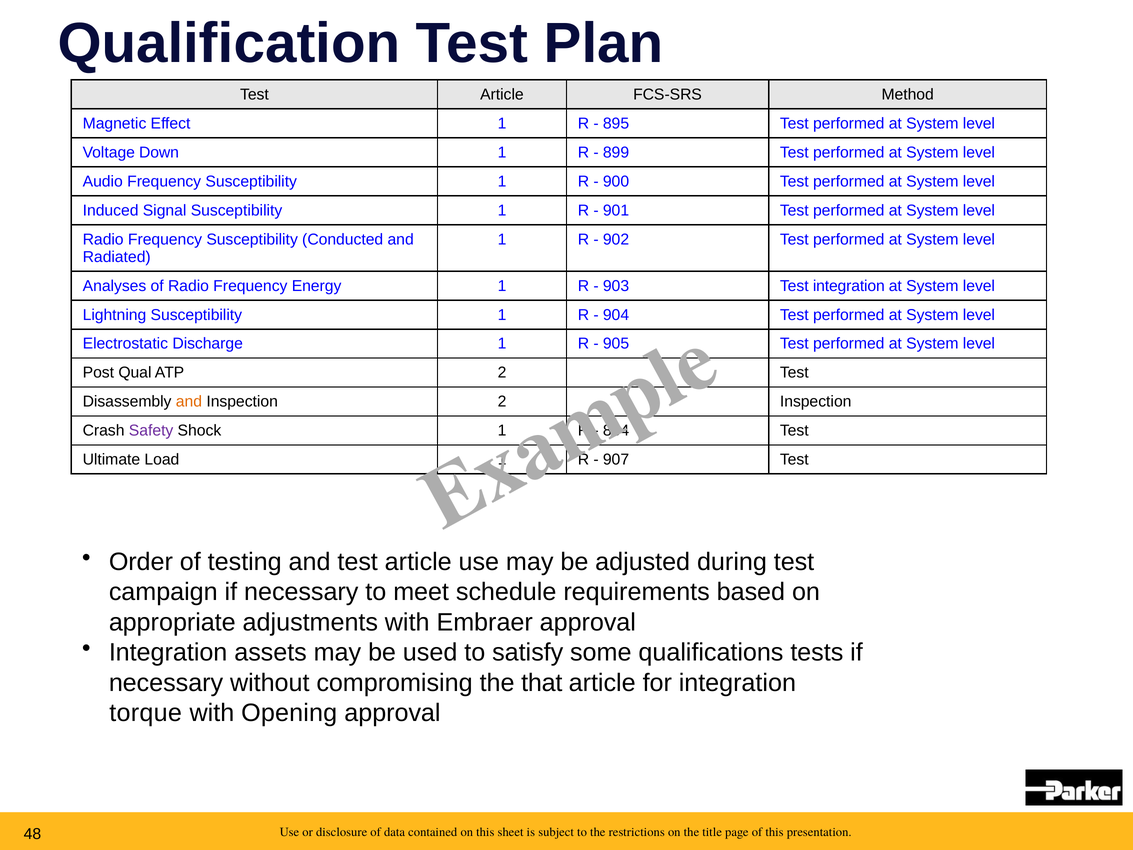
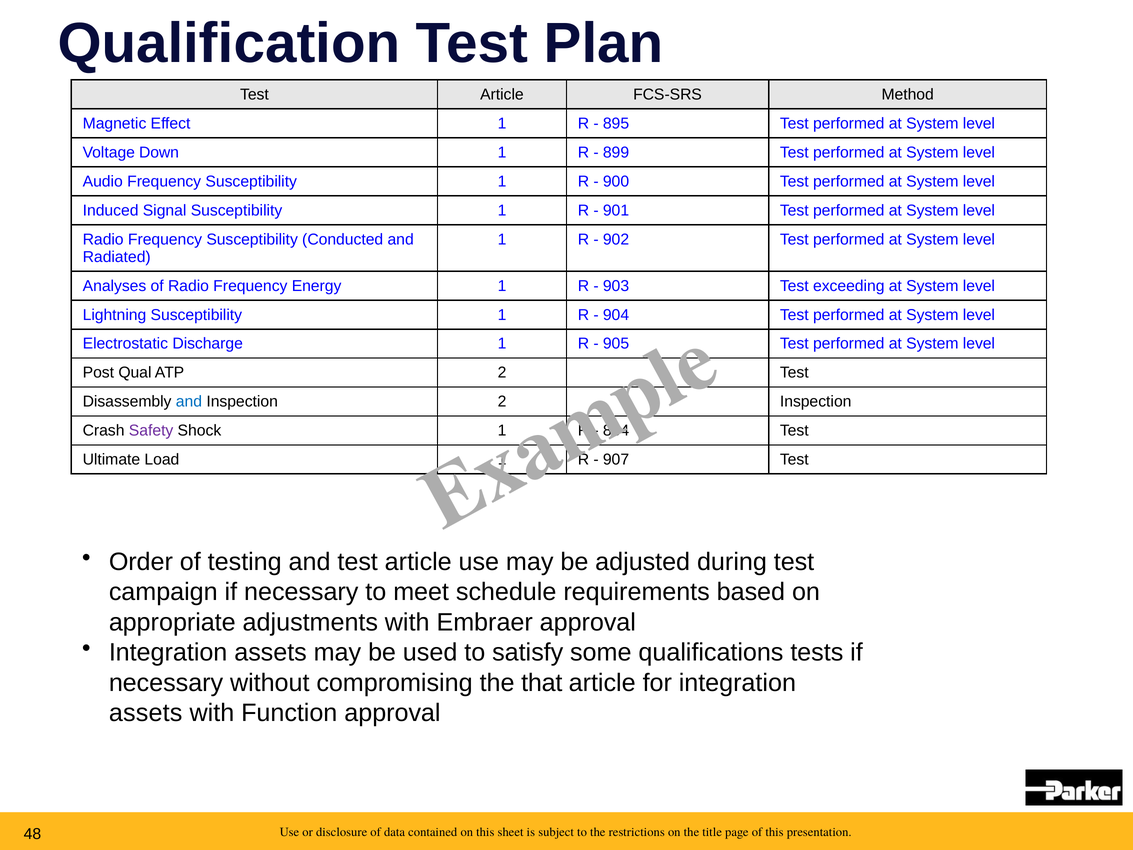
Test integration: integration -> exceeding
and at (189, 402) colour: orange -> blue
torque at (146, 713): torque -> assets
Opening: Opening -> Function
